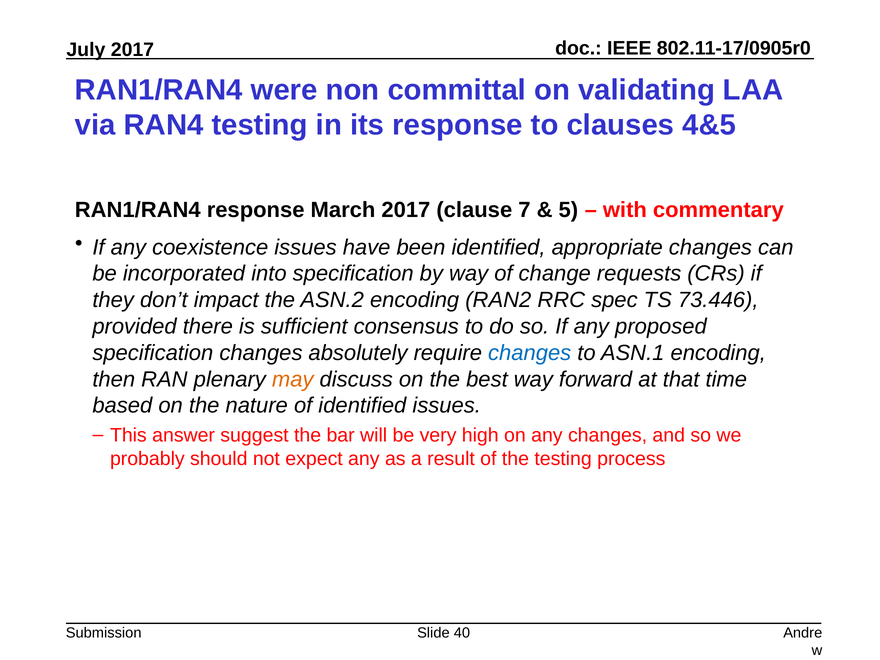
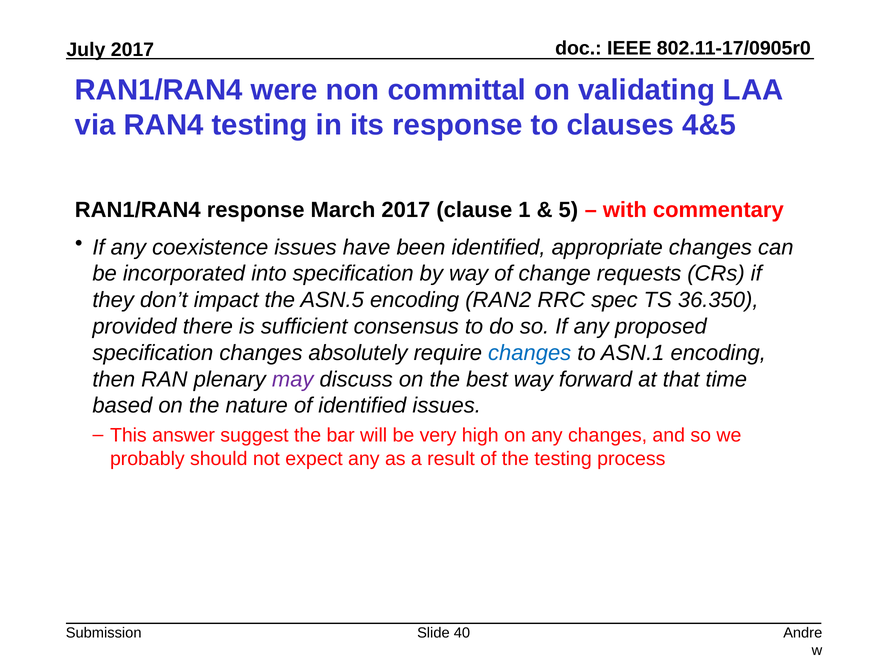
7: 7 -> 1
ASN.2: ASN.2 -> ASN.5
73.446: 73.446 -> 36.350
may colour: orange -> purple
